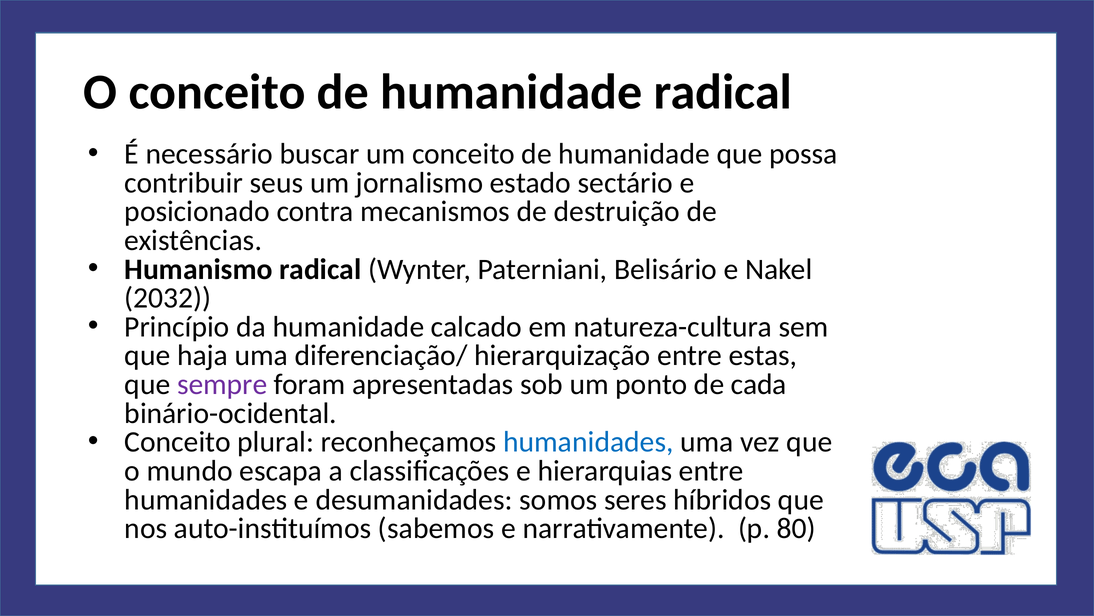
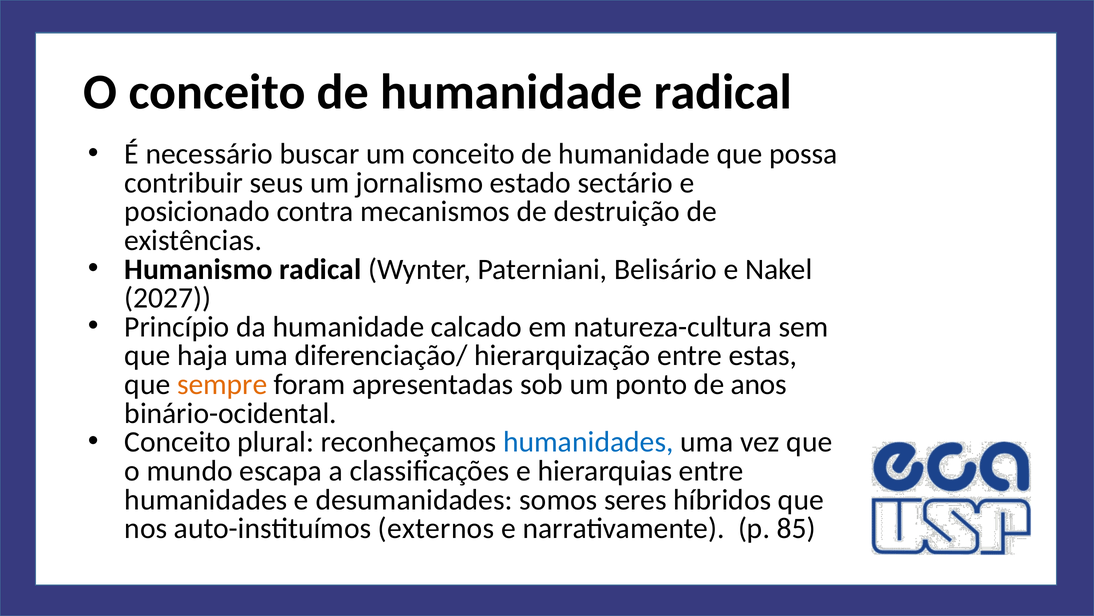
2032: 2032 -> 2027
sempre colour: purple -> orange
cada: cada -> anos
sabemos: sabemos -> externos
80: 80 -> 85
